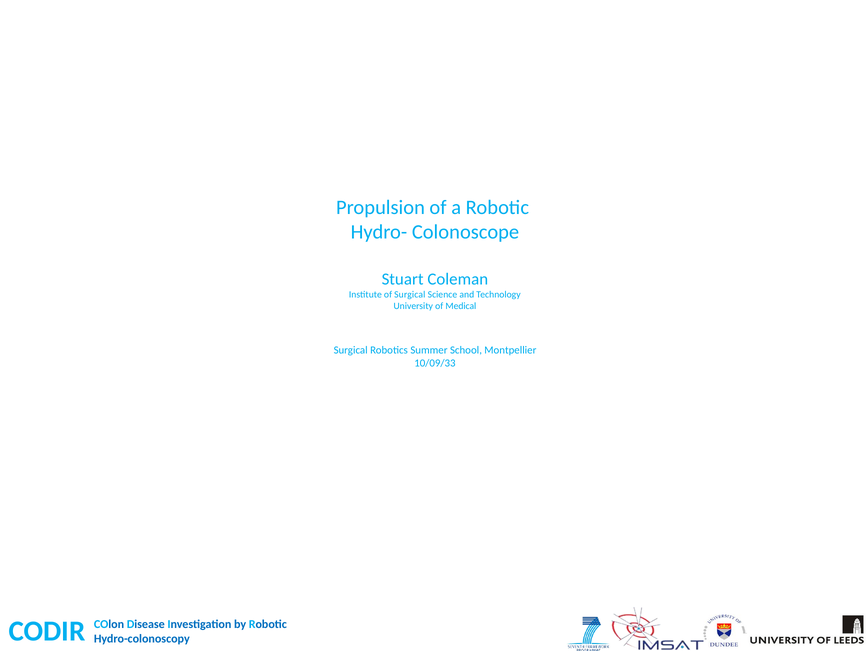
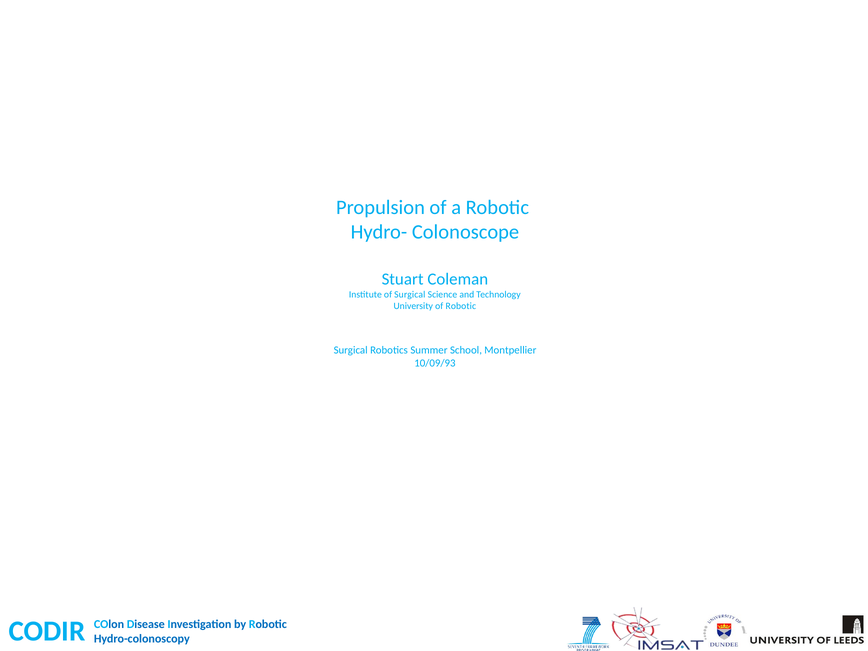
of Medical: Medical -> Robotic
10/09/33: 10/09/33 -> 10/09/93
